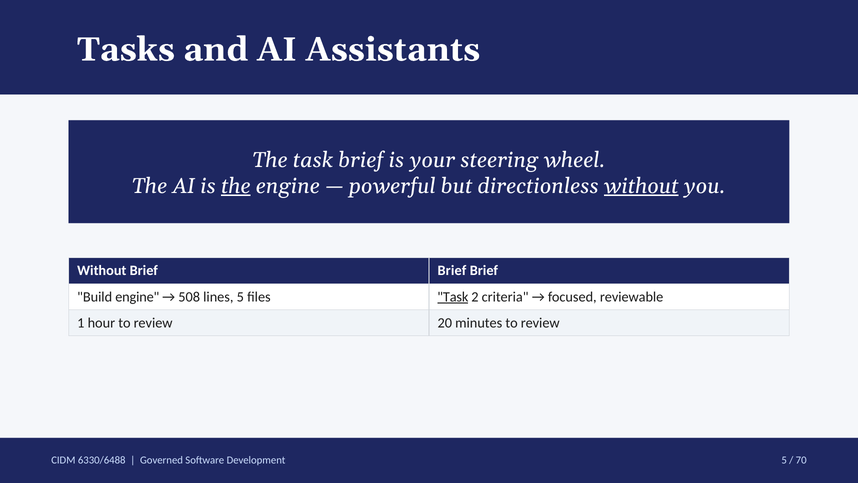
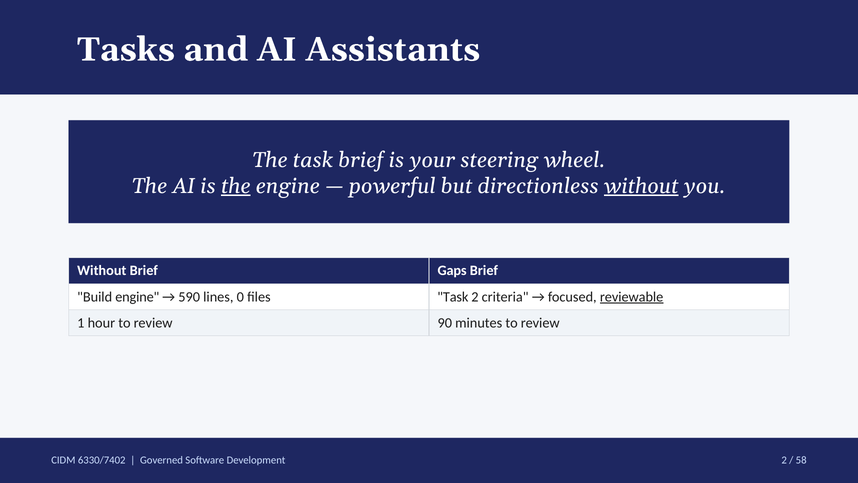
Without Brief Brief: Brief -> Gaps
508: 508 -> 590
lines 5: 5 -> 0
Task at (453, 297) underline: present -> none
reviewable underline: none -> present
20: 20 -> 90
6330/6488: 6330/6488 -> 6330/7402
Development 5: 5 -> 2
70: 70 -> 58
